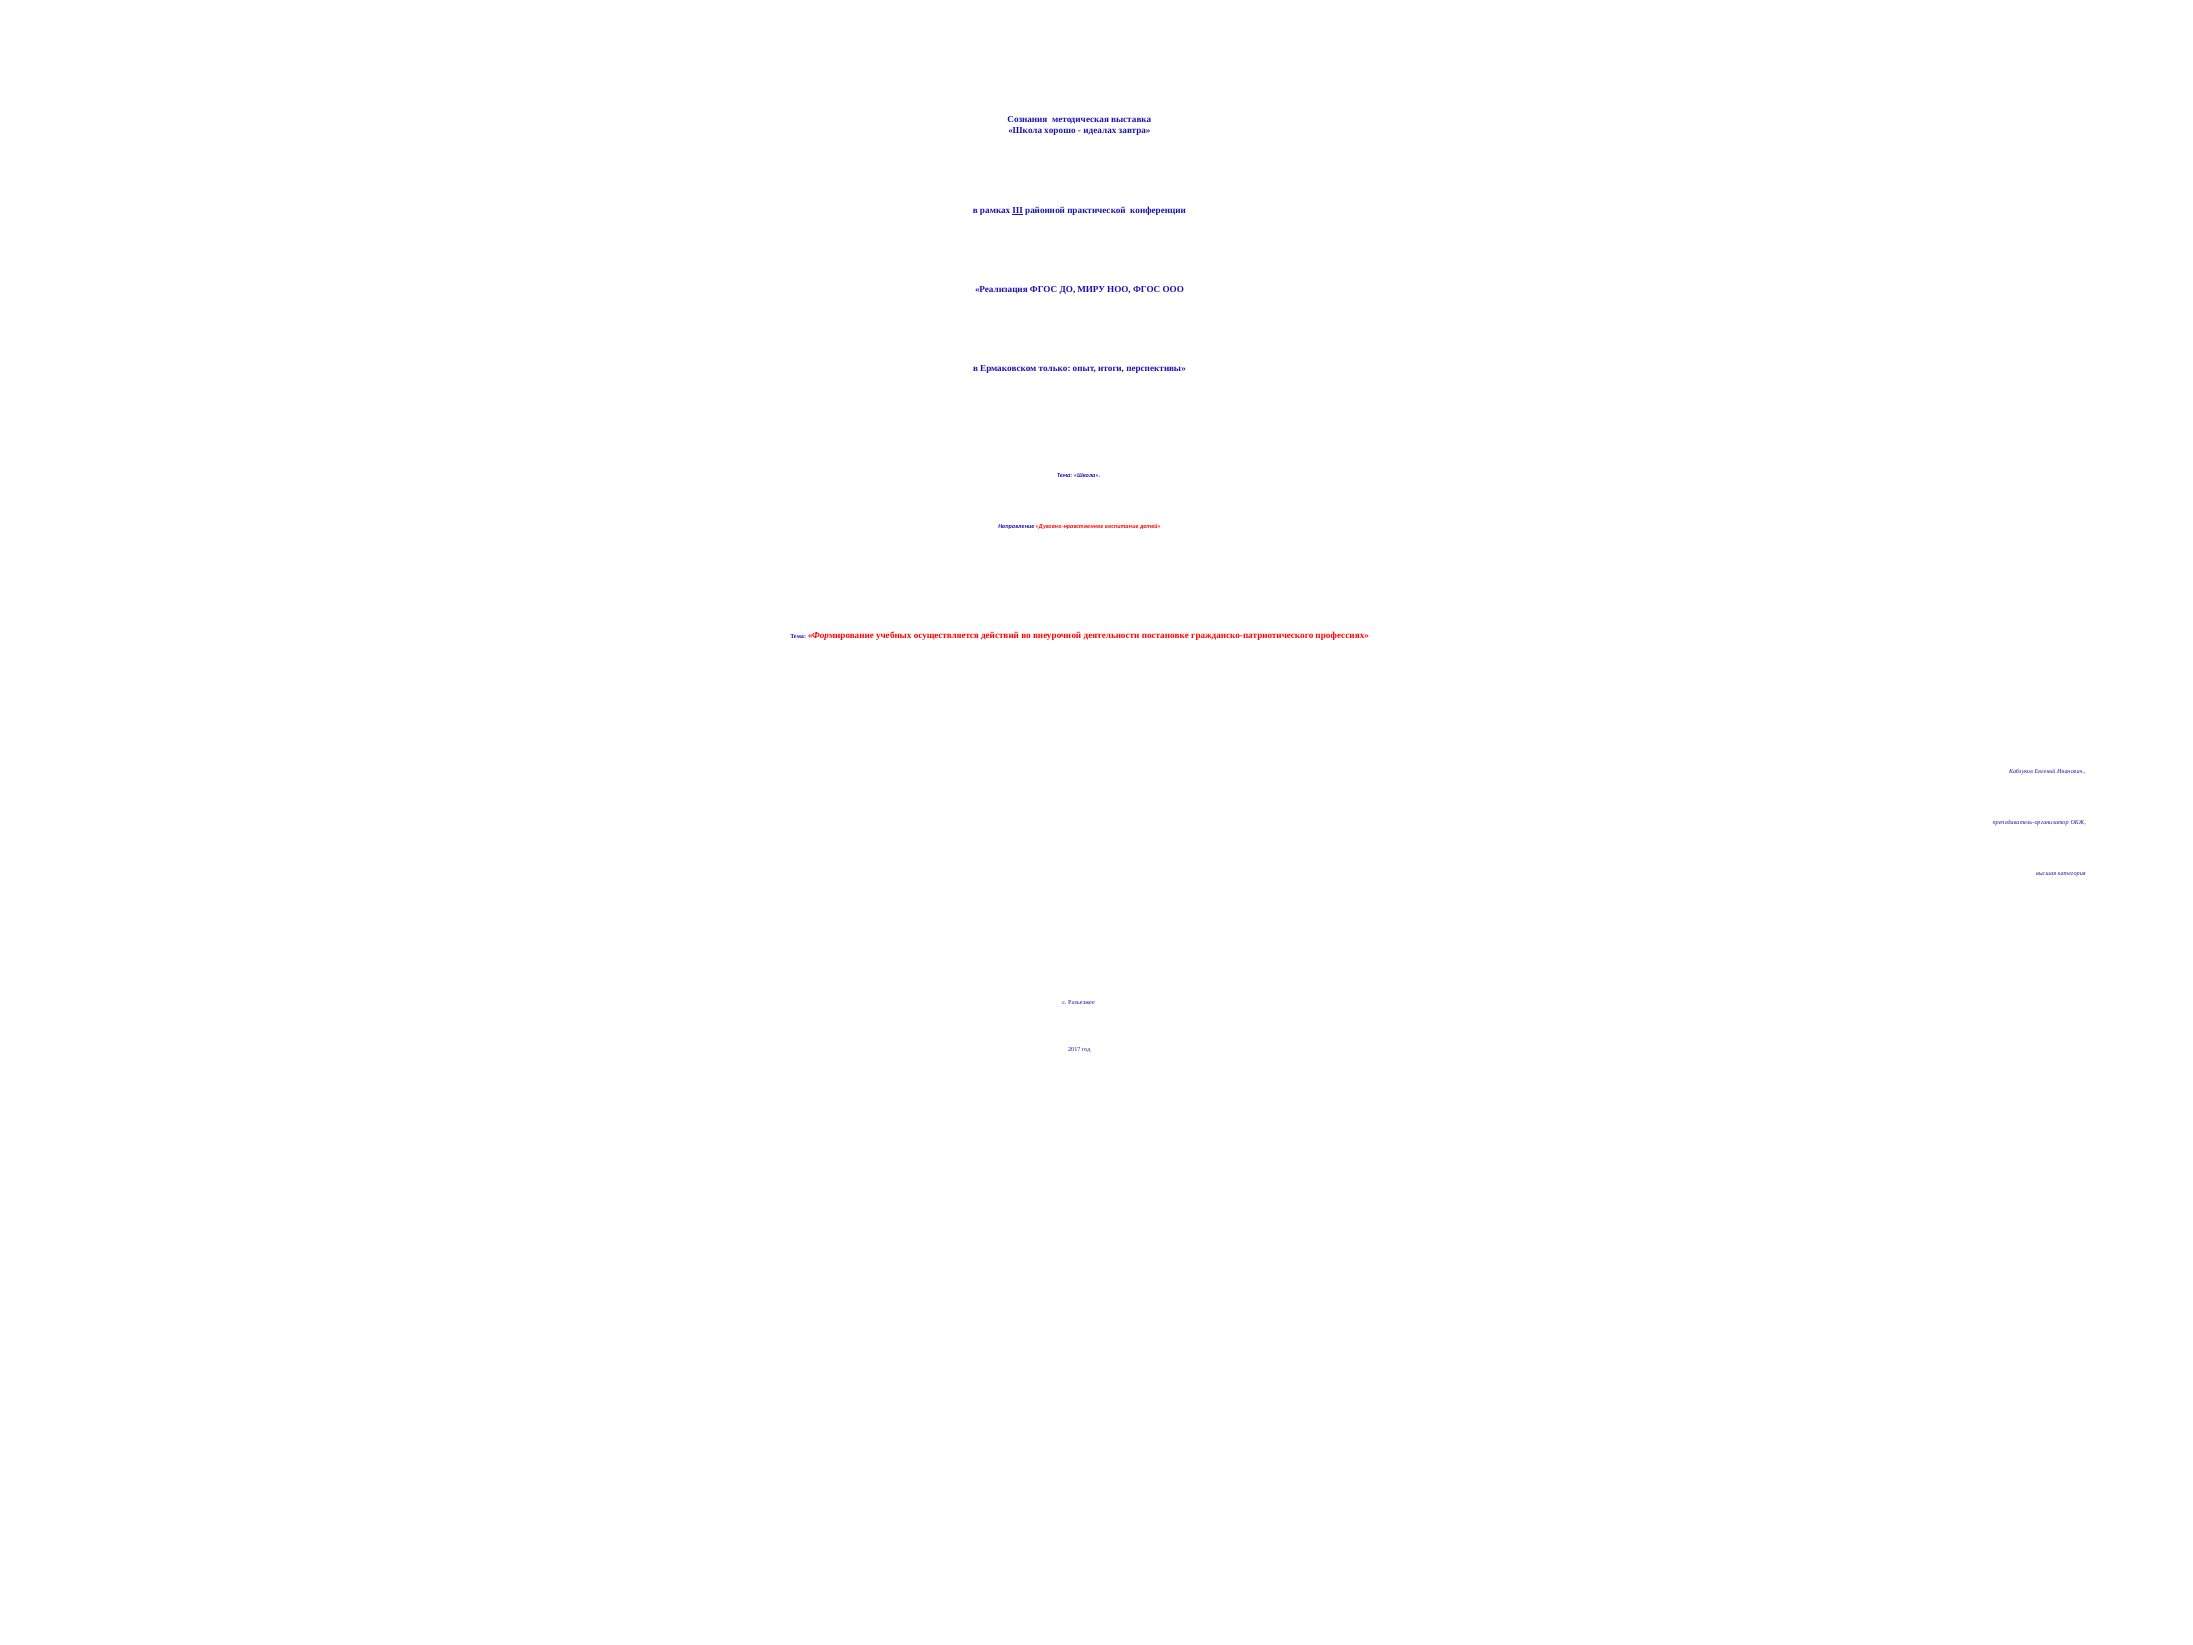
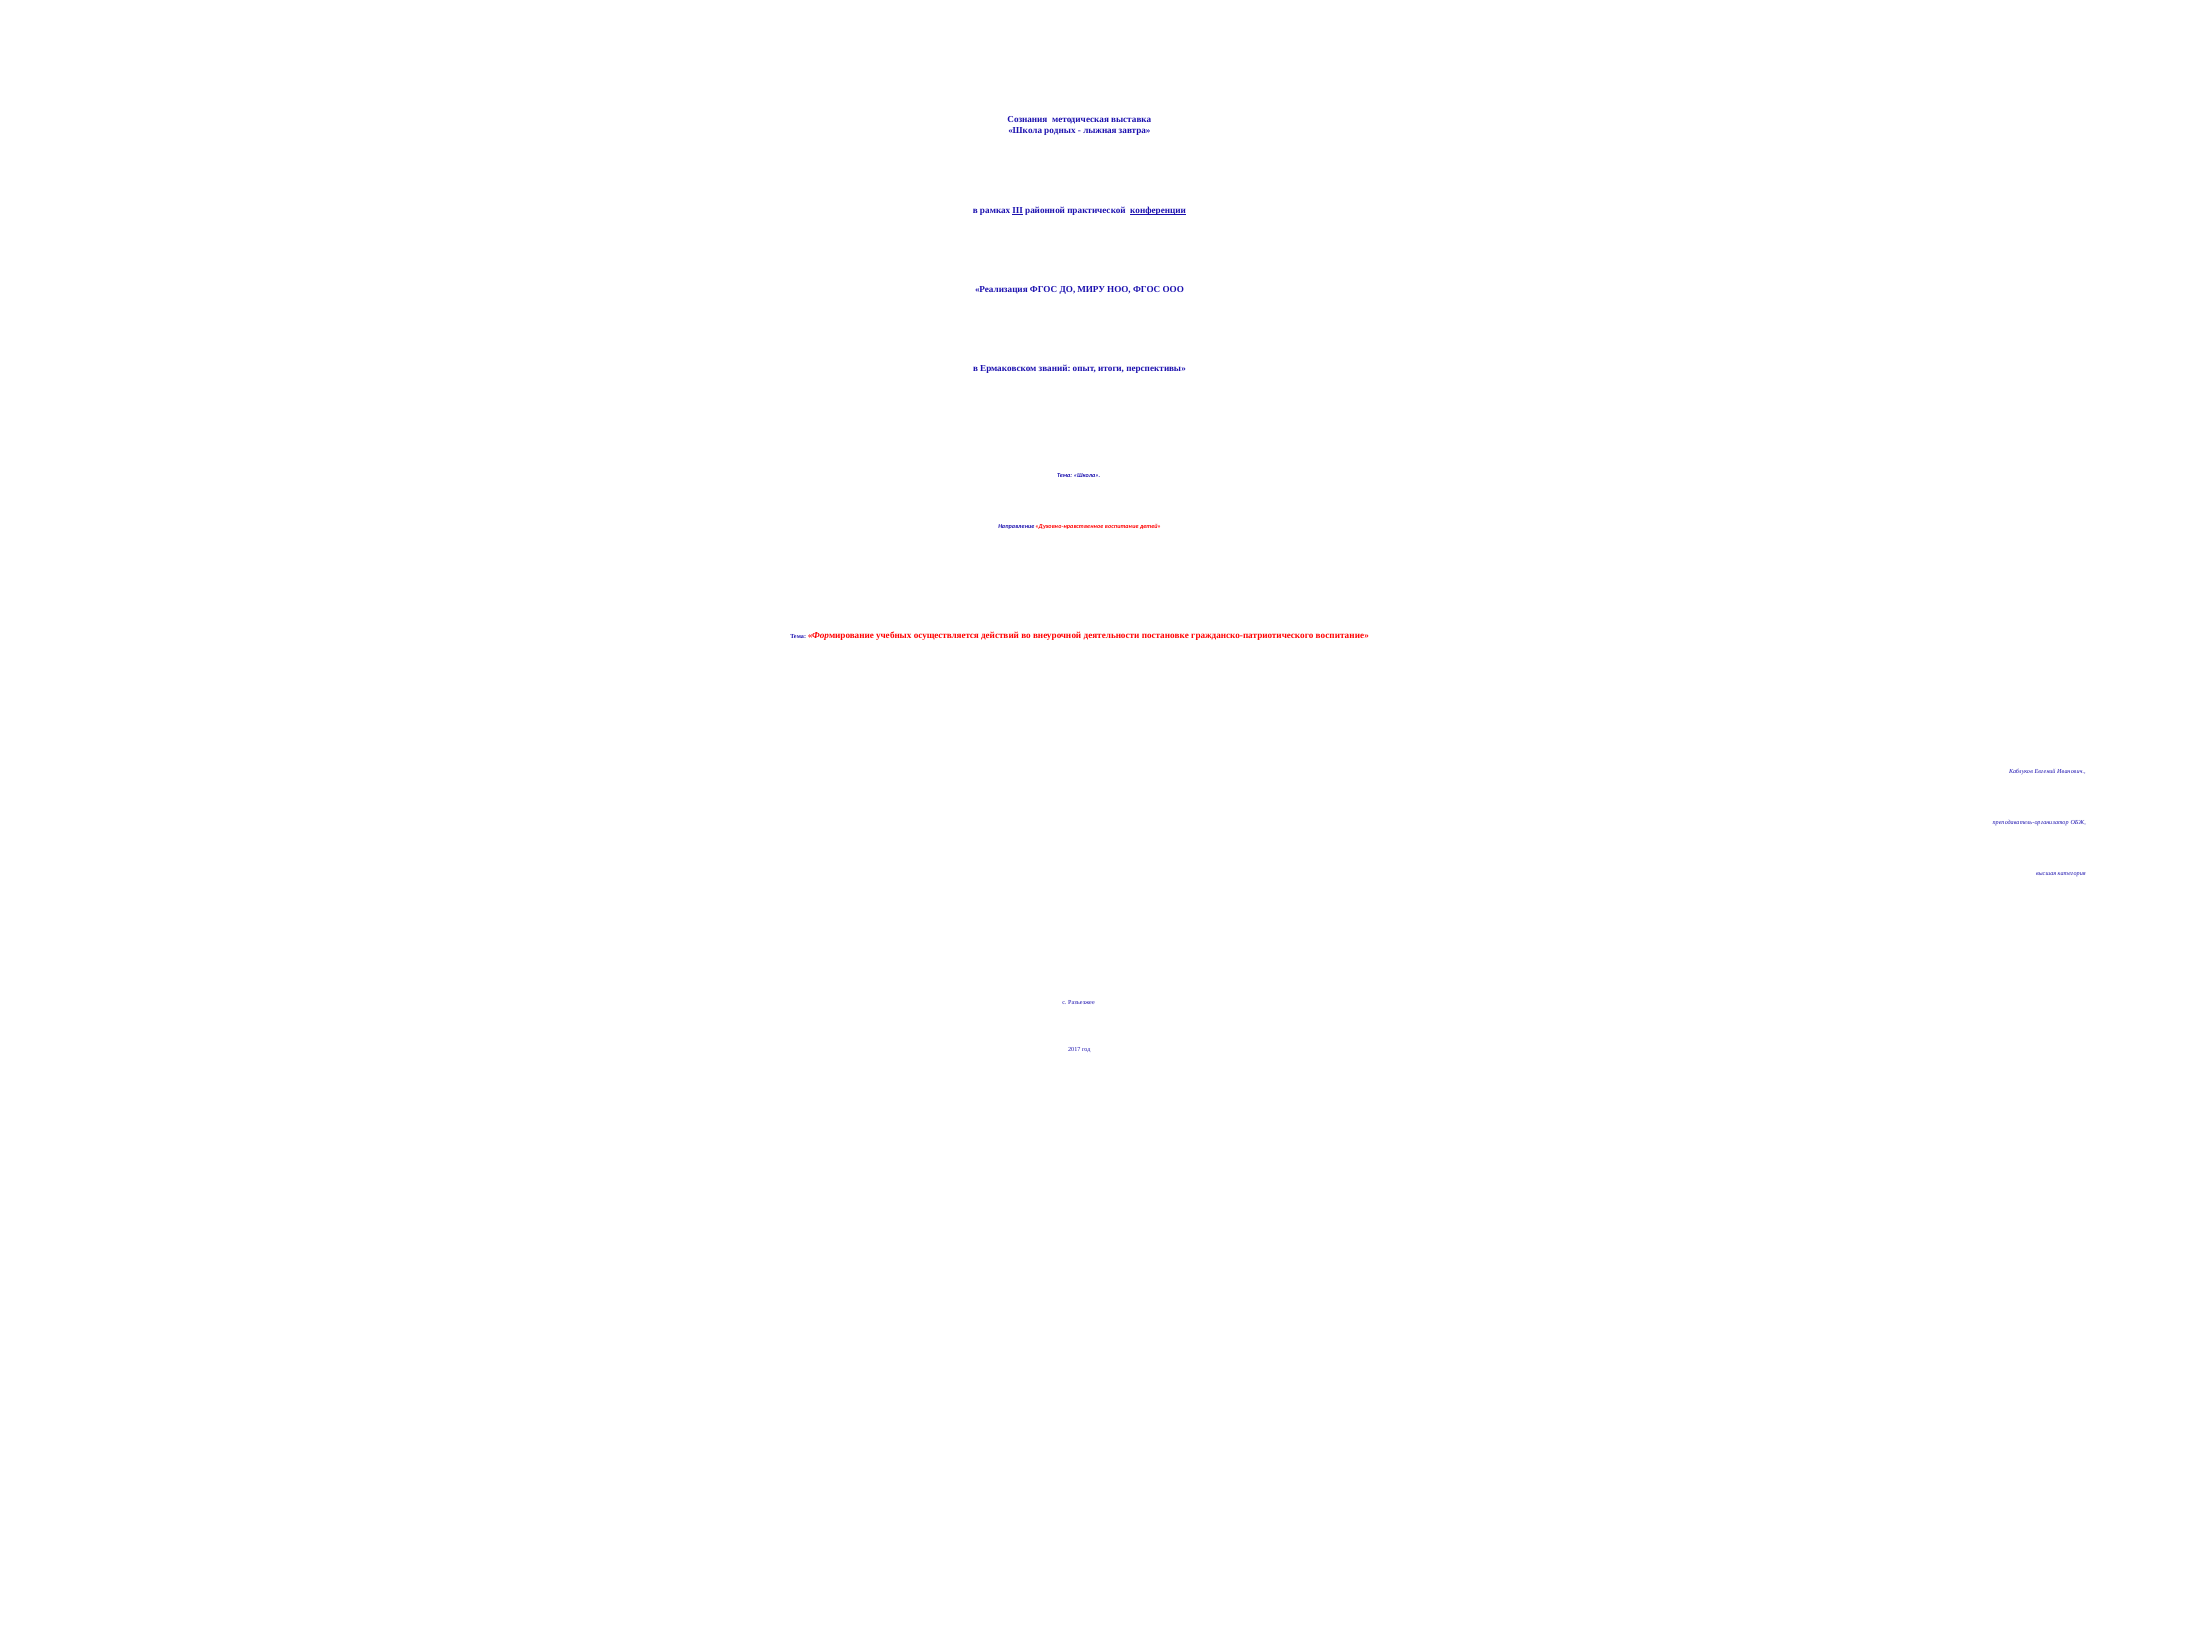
хорошо: хорошо -> родных
идеалах: идеалах -> лыжная
конференции underline: none -> present
только: только -> званий
гражданско-патриотического профессиях: профессиях -> воспитание
